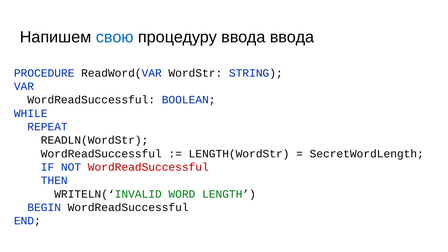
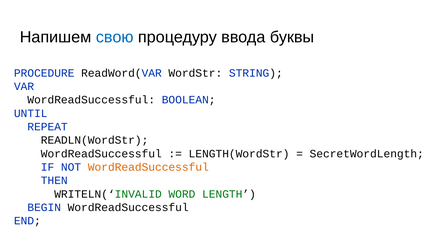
ввода ввода: ввода -> буквы
WHILE: WHILE -> UNTIL
WordReadSuccessful at (148, 167) colour: red -> orange
